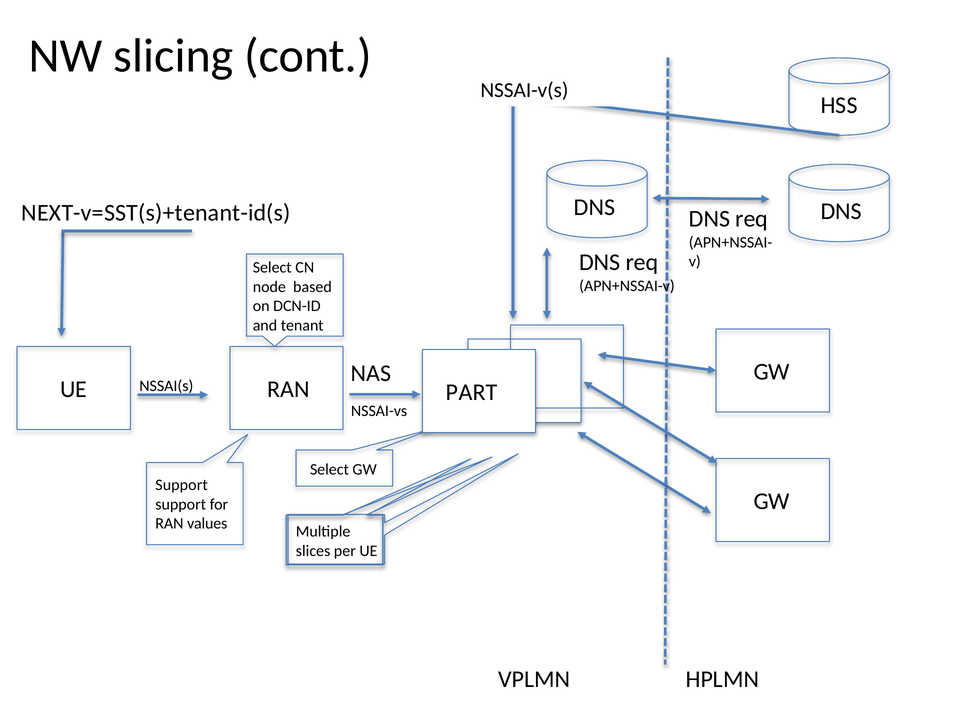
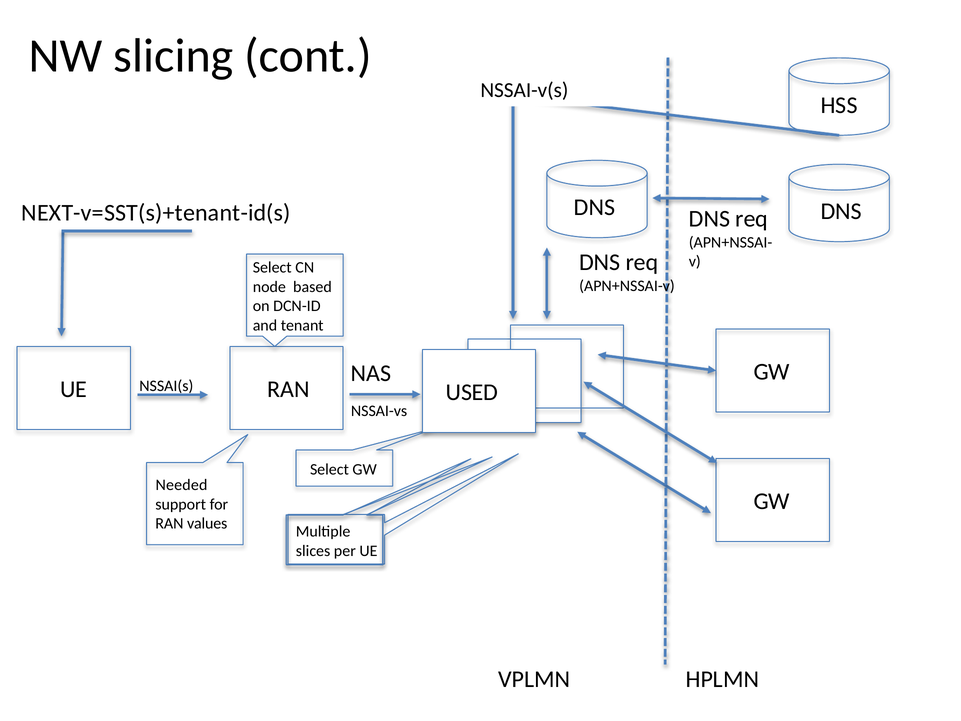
PART: PART -> USED
Support at (182, 485): Support -> Needed
